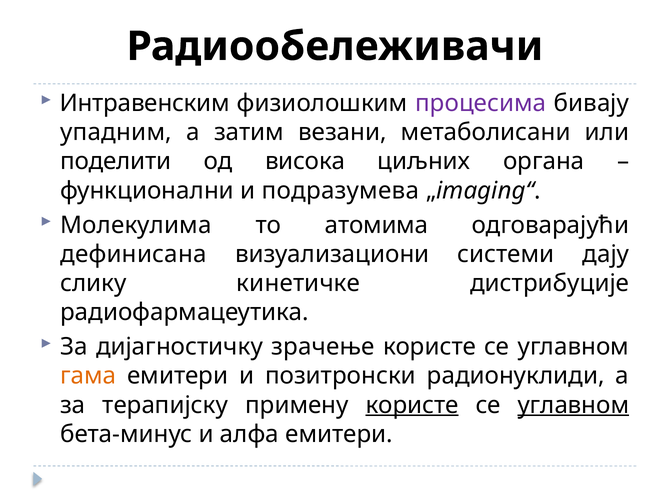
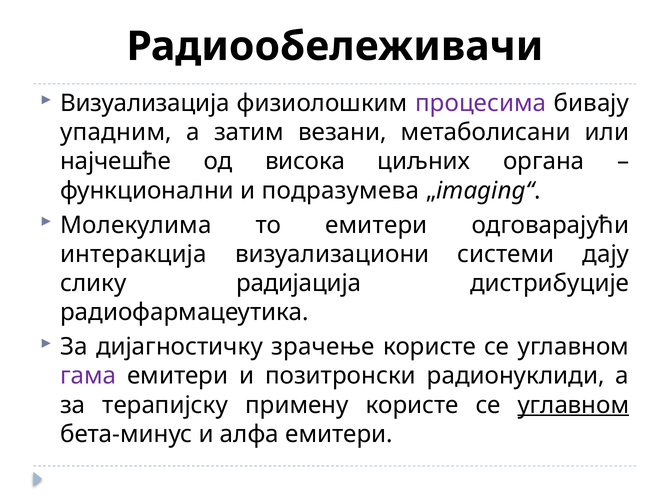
Интравенским: Интравенским -> Визуализација
поделити: поделити -> најчешће
то атомима: атомима -> емитери
дефинисана: дефинисана -> интеракција
кинетичке: кинетичке -> радијација
гама colour: orange -> purple
користе at (412, 405) underline: present -> none
